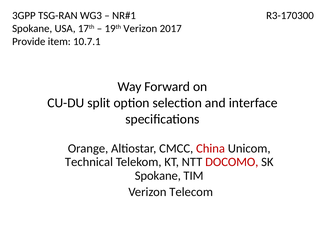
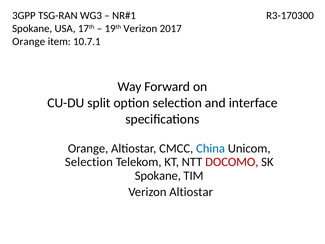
Provide at (29, 42): Provide -> Orange
China colour: red -> blue
Technical at (89, 162): Technical -> Selection
Verizon Telecom: Telecom -> Altiostar
